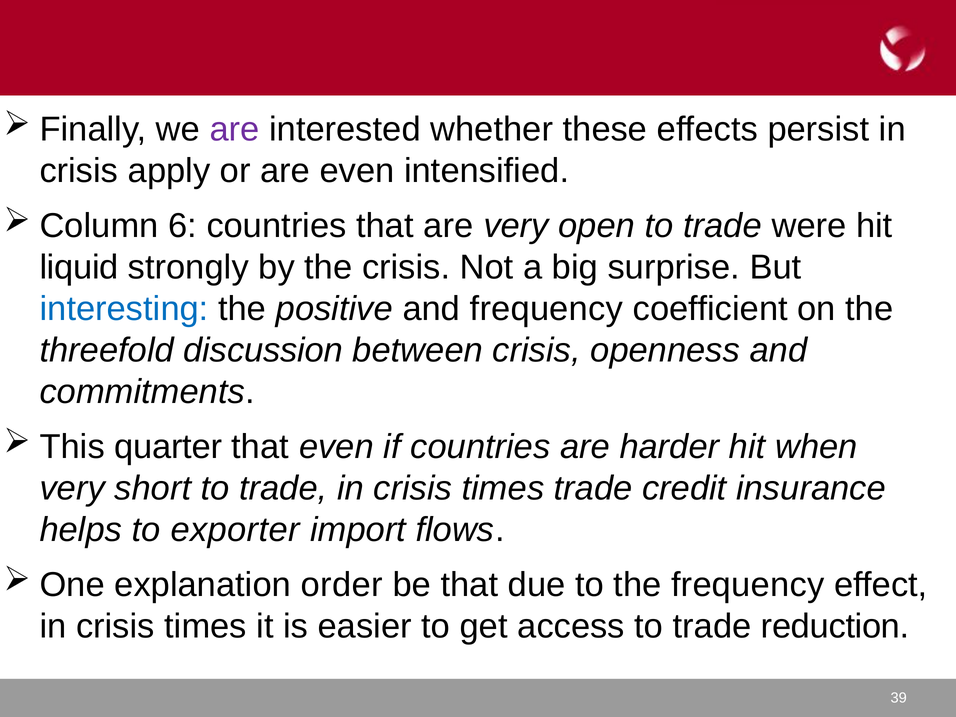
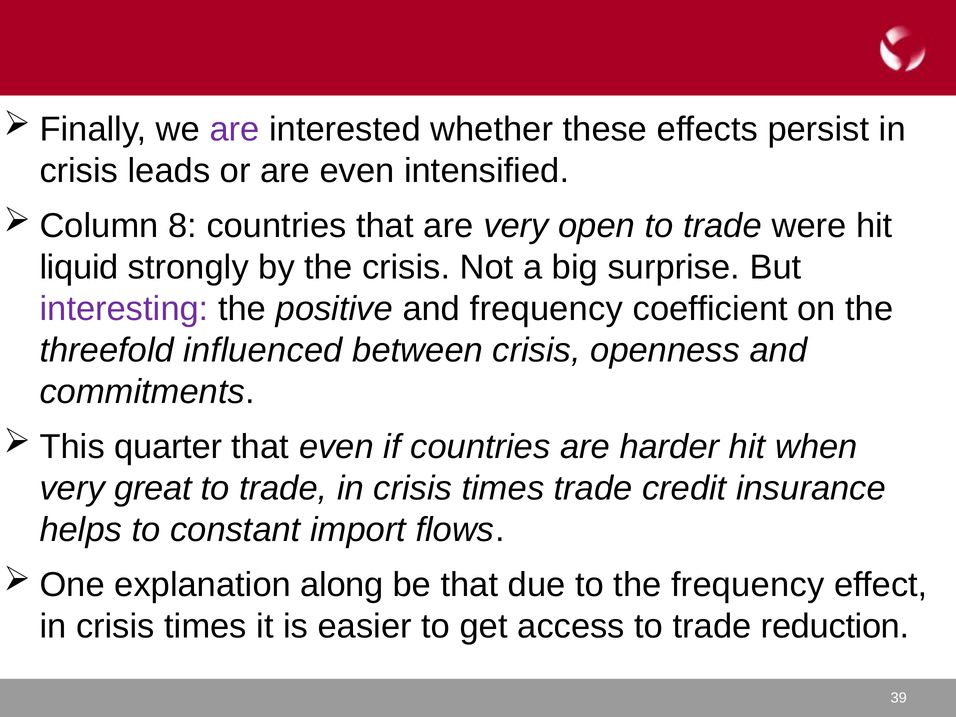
apply: apply -> leads
6: 6 -> 8
interesting colour: blue -> purple
discussion: discussion -> influenced
short: short -> great
exporter: exporter -> constant
order: order -> along
